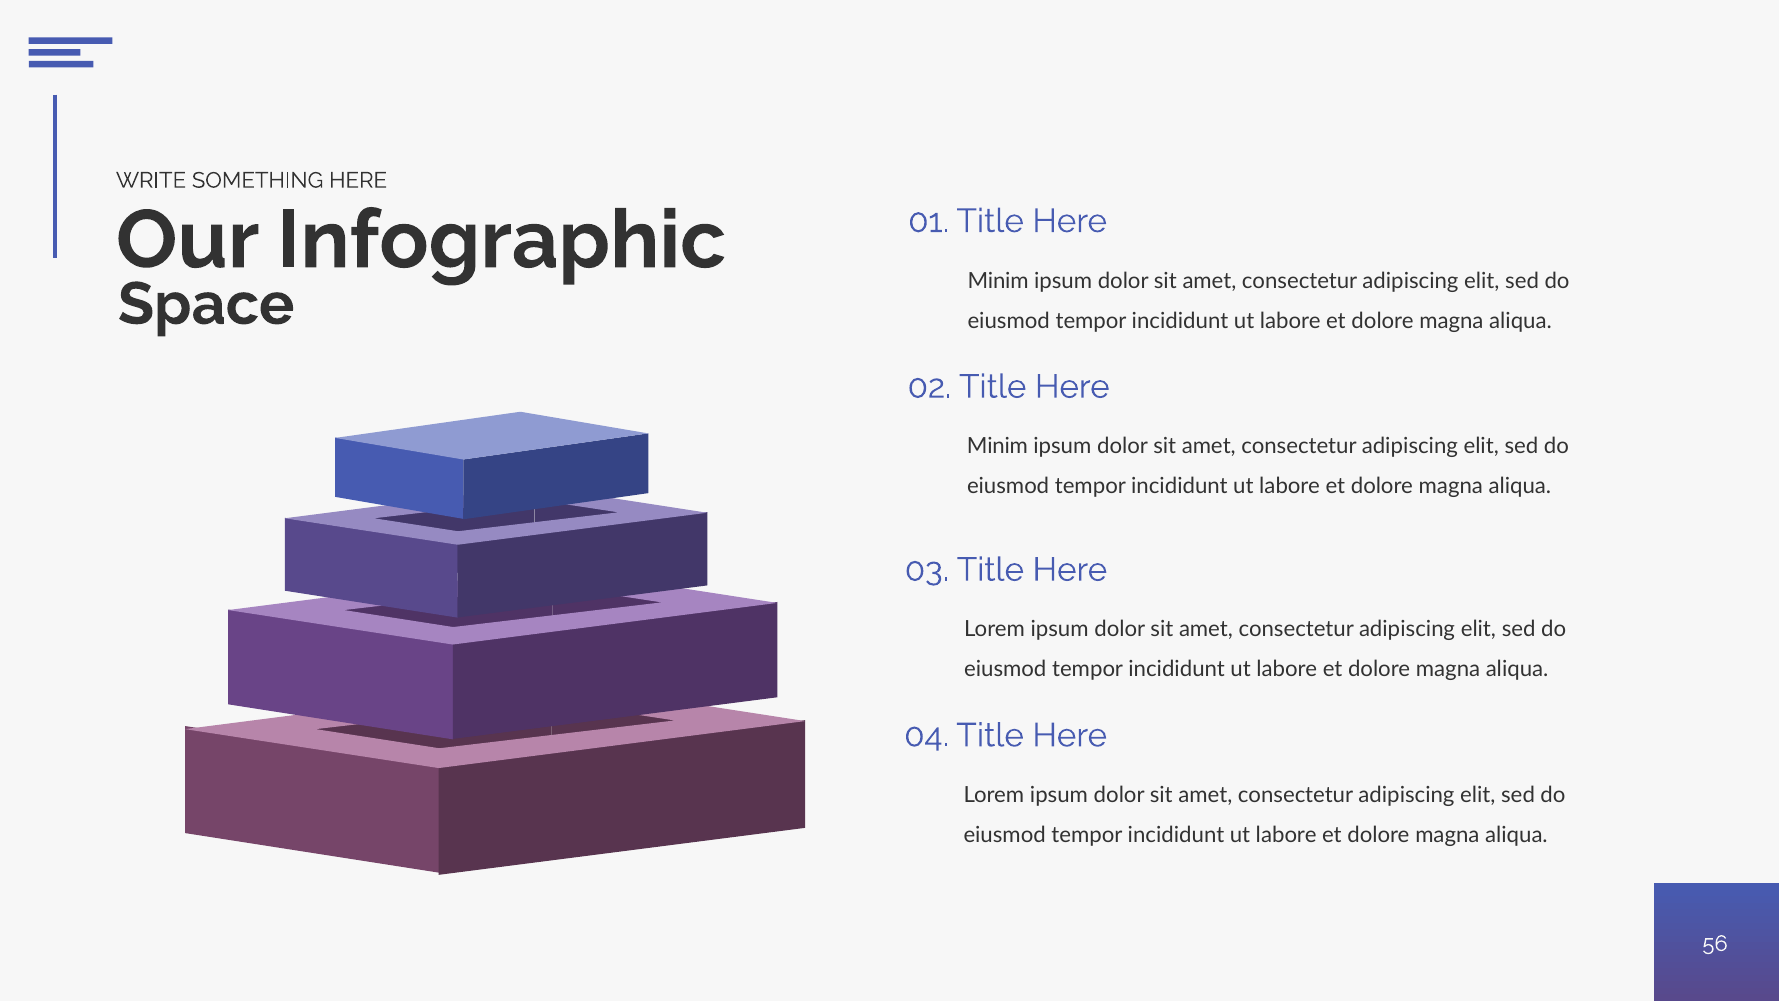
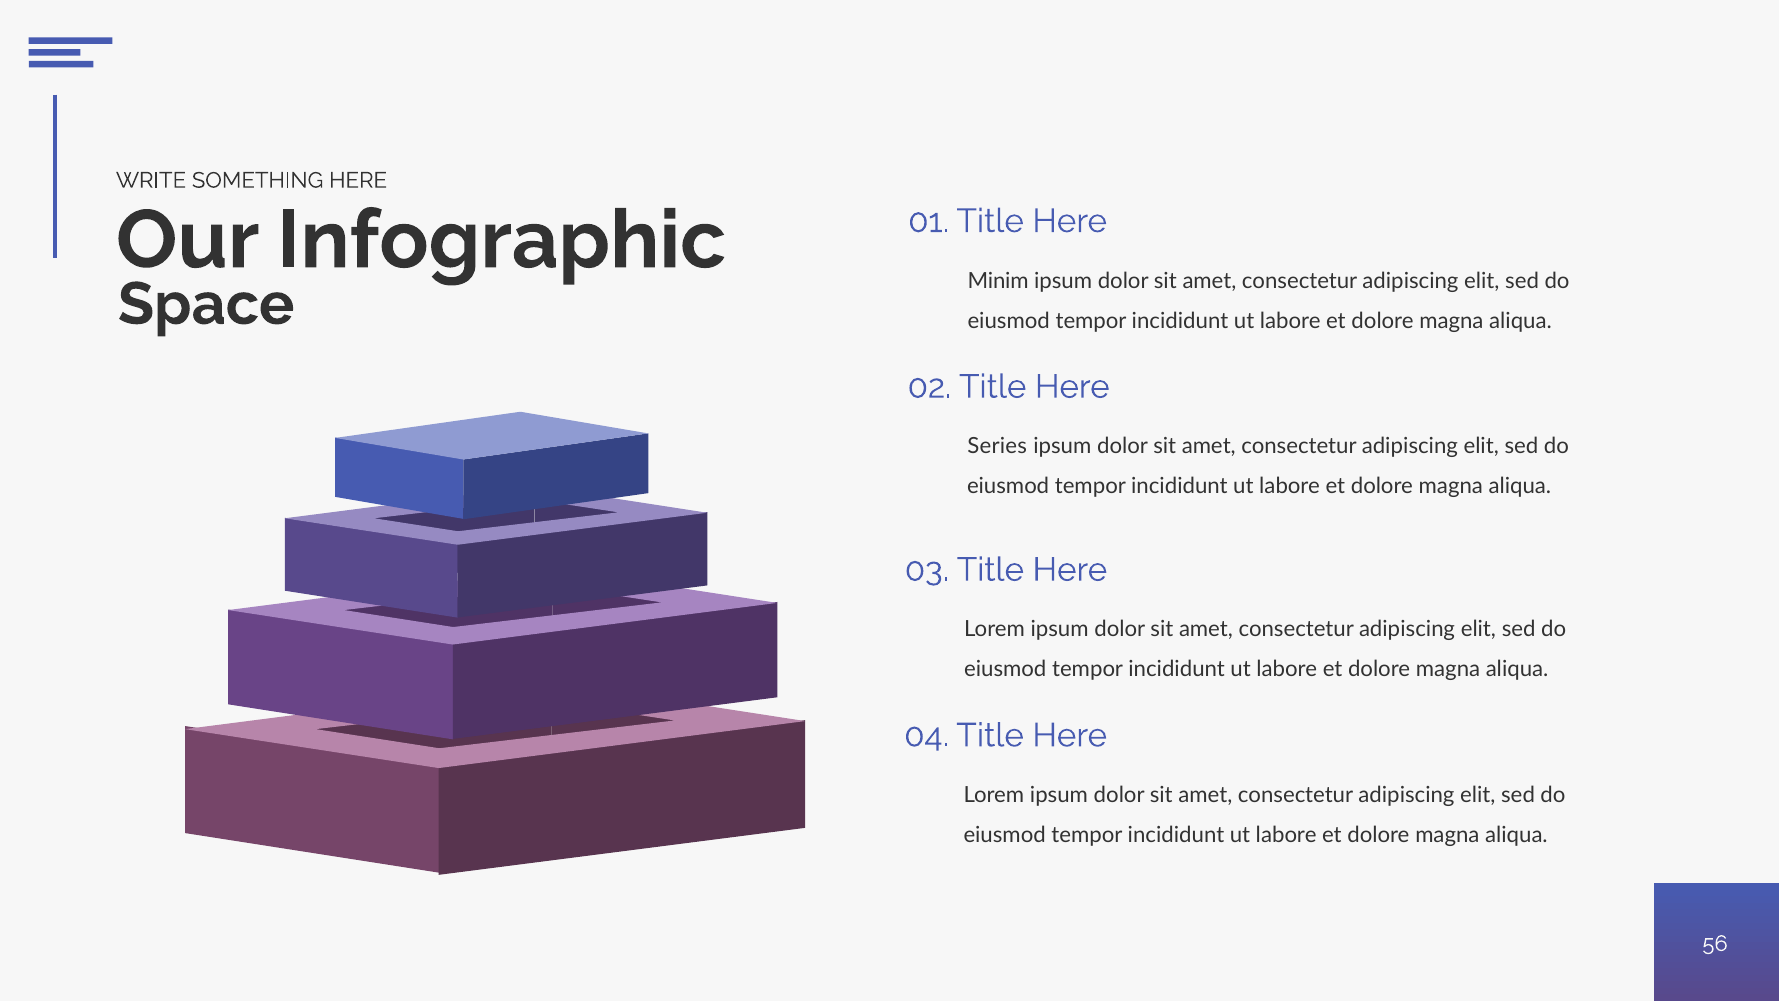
Minim at (997, 446): Minim -> Series
